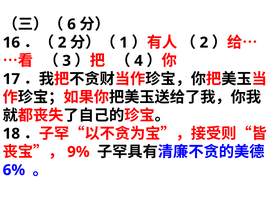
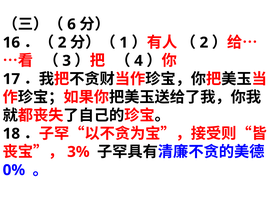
9%: 9% -> 3%
6%: 6% -> 0%
